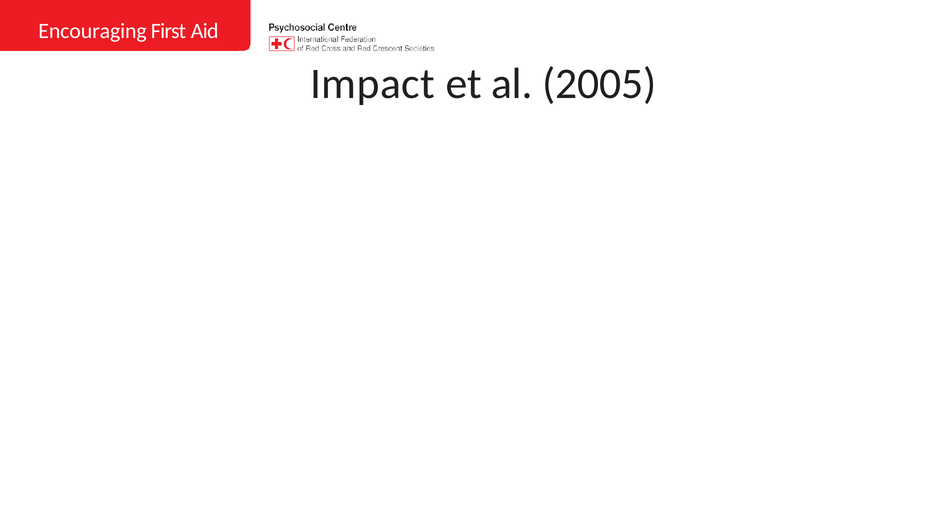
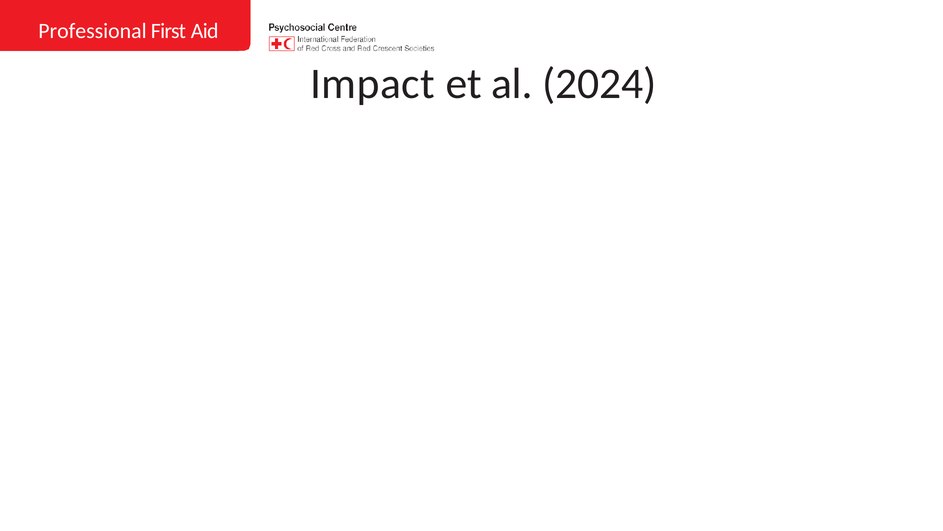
Encouraging: Encouraging -> Professional
2005: 2005 -> 2024
